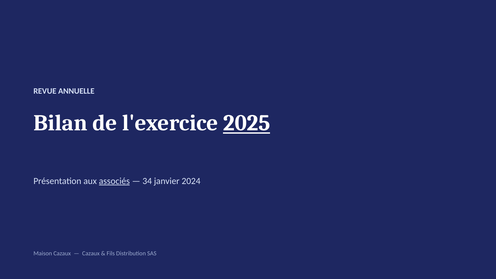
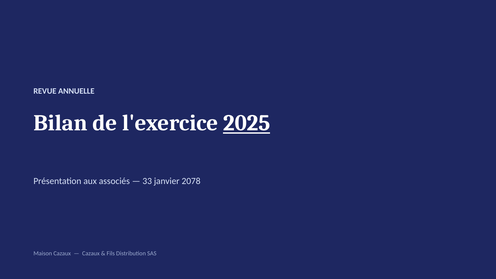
associés underline: present -> none
34: 34 -> 33
2024: 2024 -> 2078
